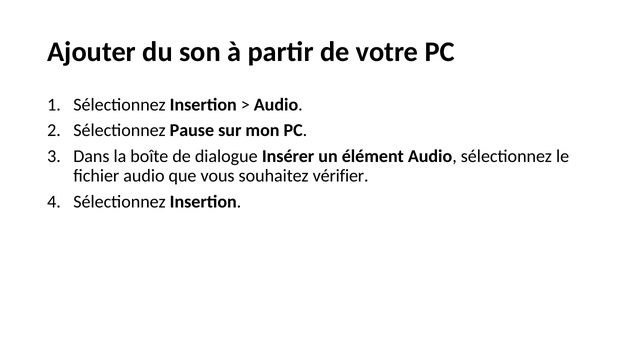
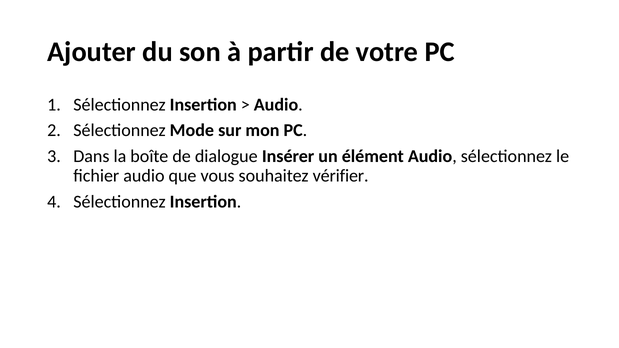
Pause: Pause -> Mode
